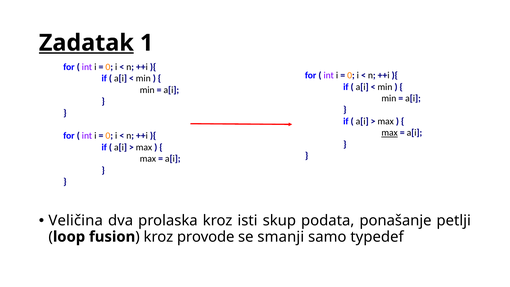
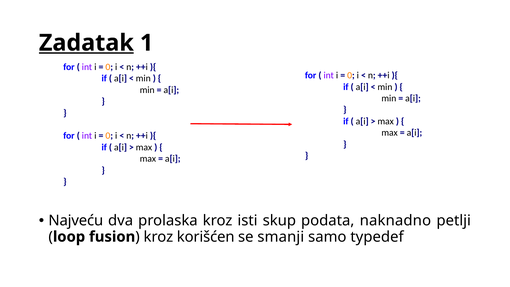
max at (390, 133) underline: present -> none
Veličina: Veličina -> Najveću
ponašanje: ponašanje -> naknadno
provode: provode -> korišćen
